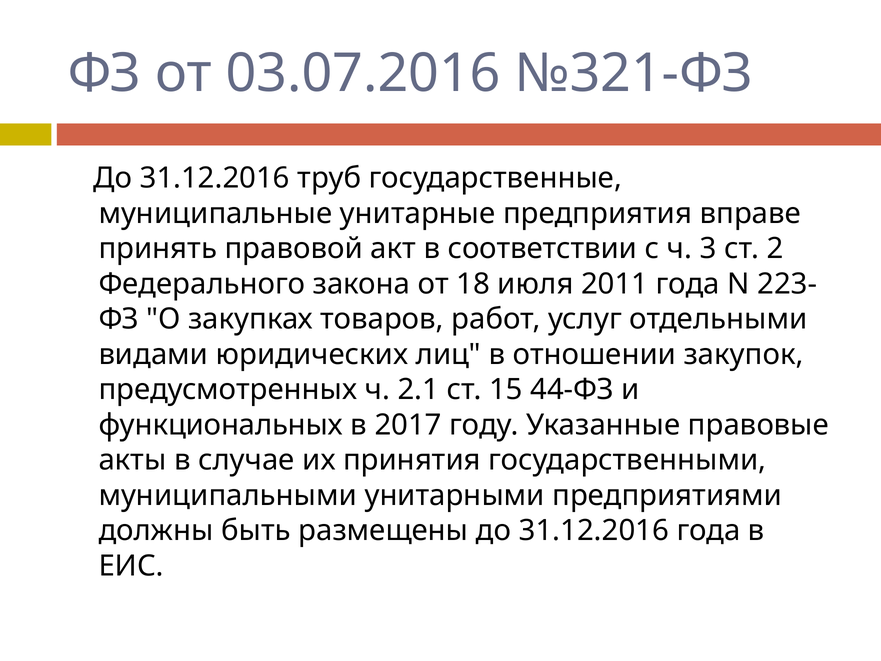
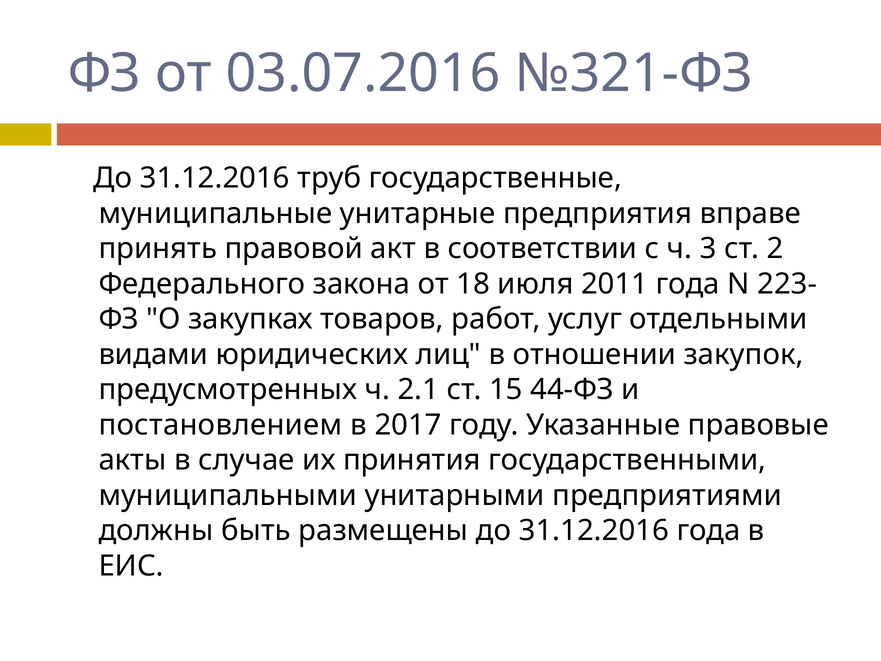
функциональных: функциональных -> постановлением
